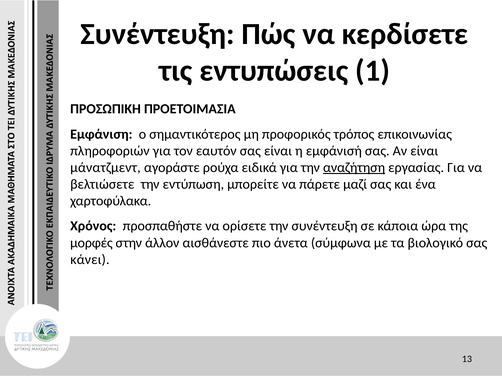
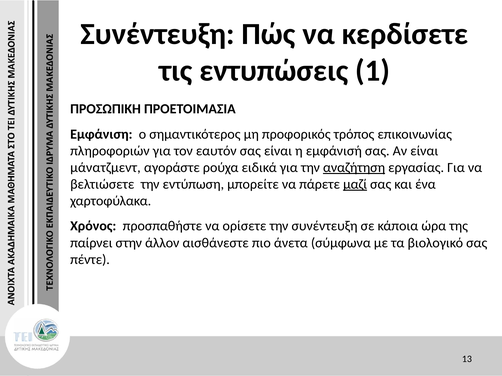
μαζί underline: none -> present
μορφές: μορφές -> παίρνει
κάνει: κάνει -> πέντε
